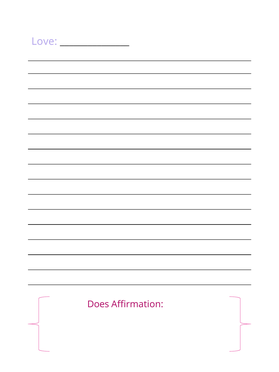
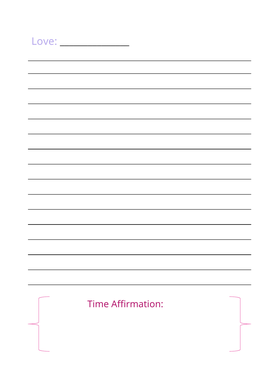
Does: Does -> Time
